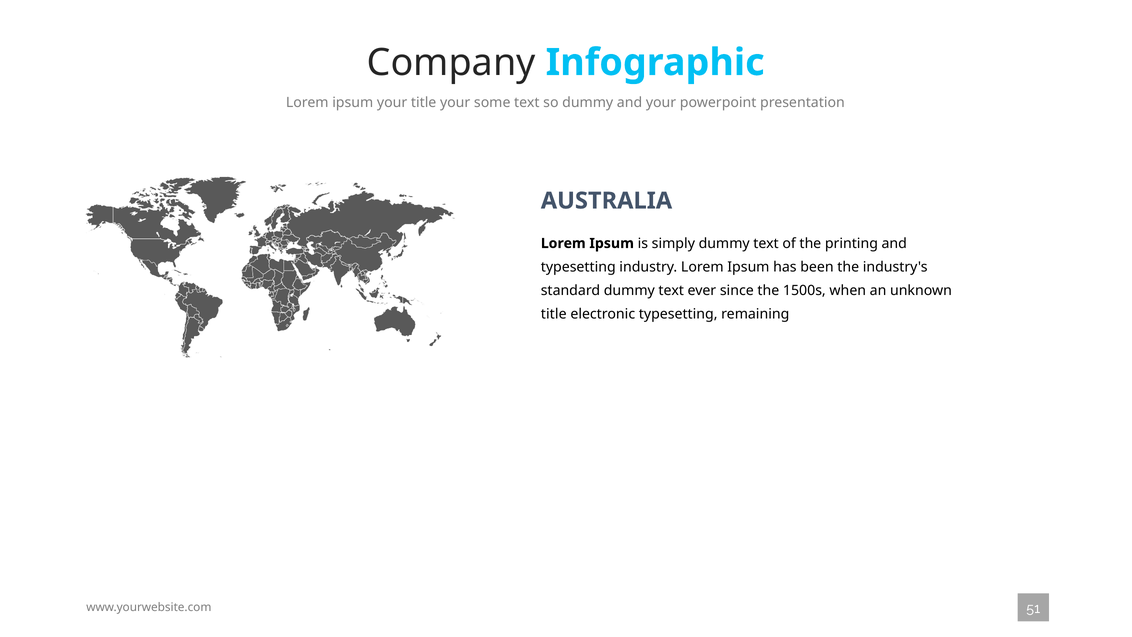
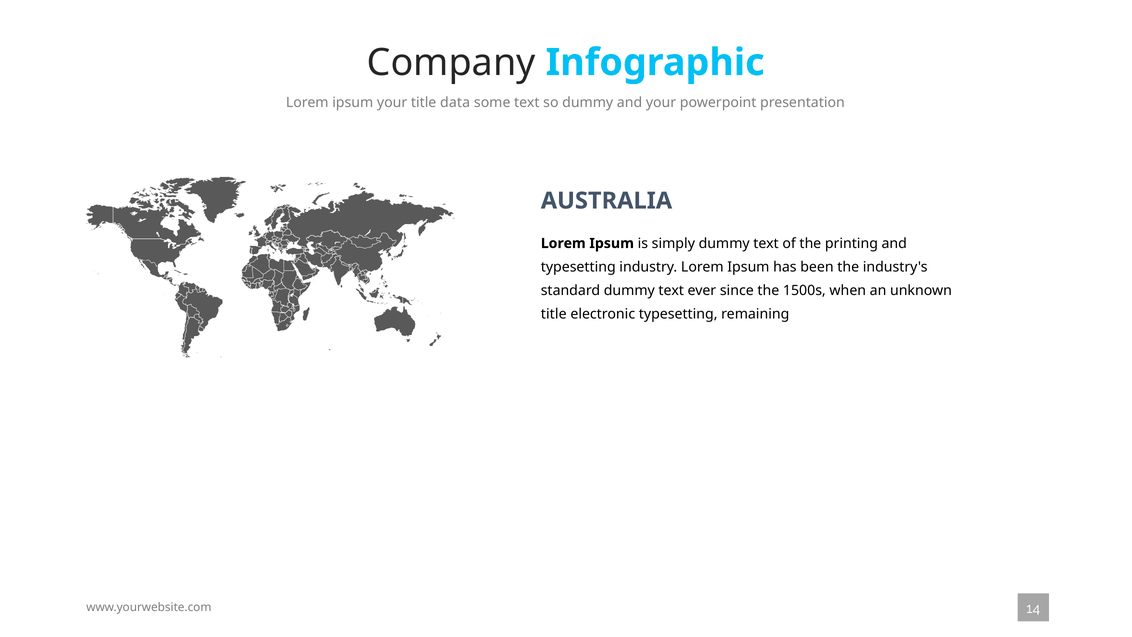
title your: your -> data
51: 51 -> 14
